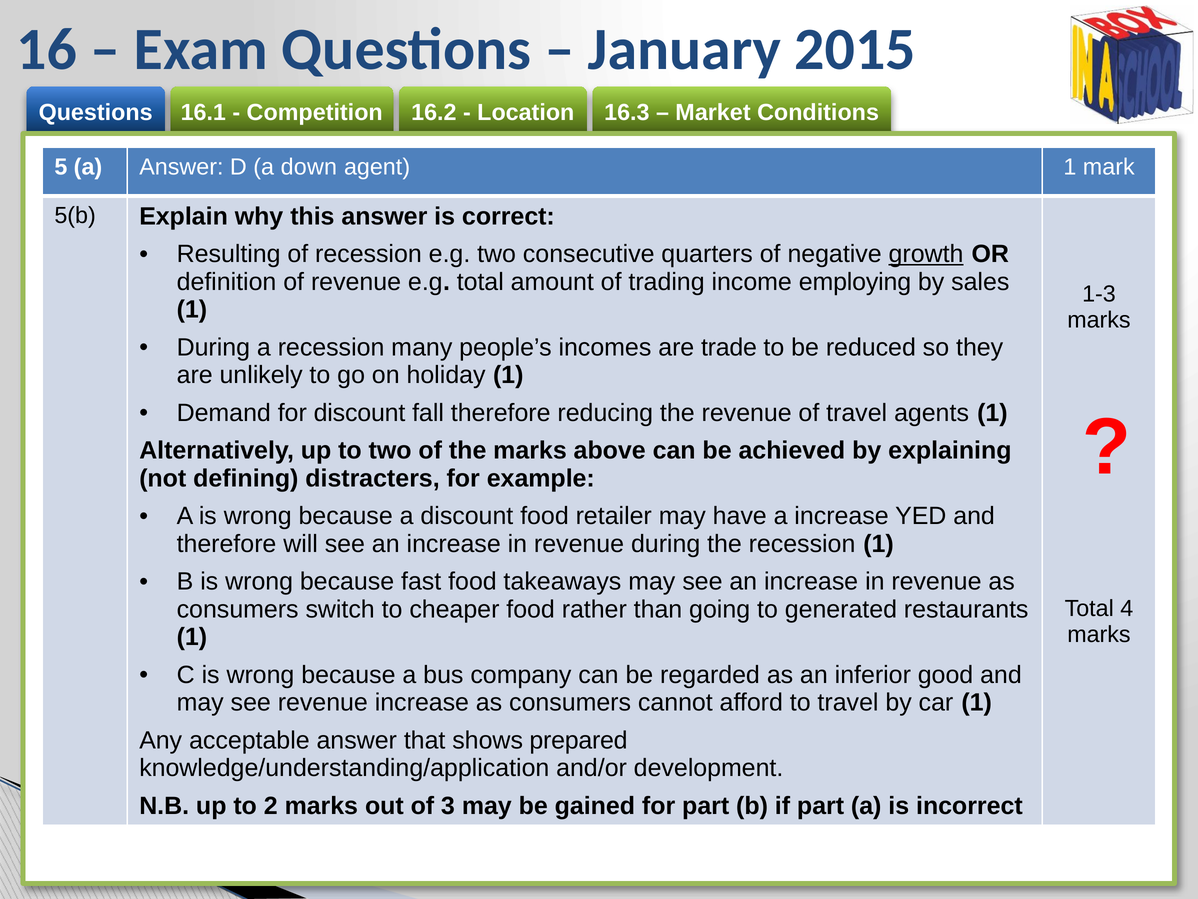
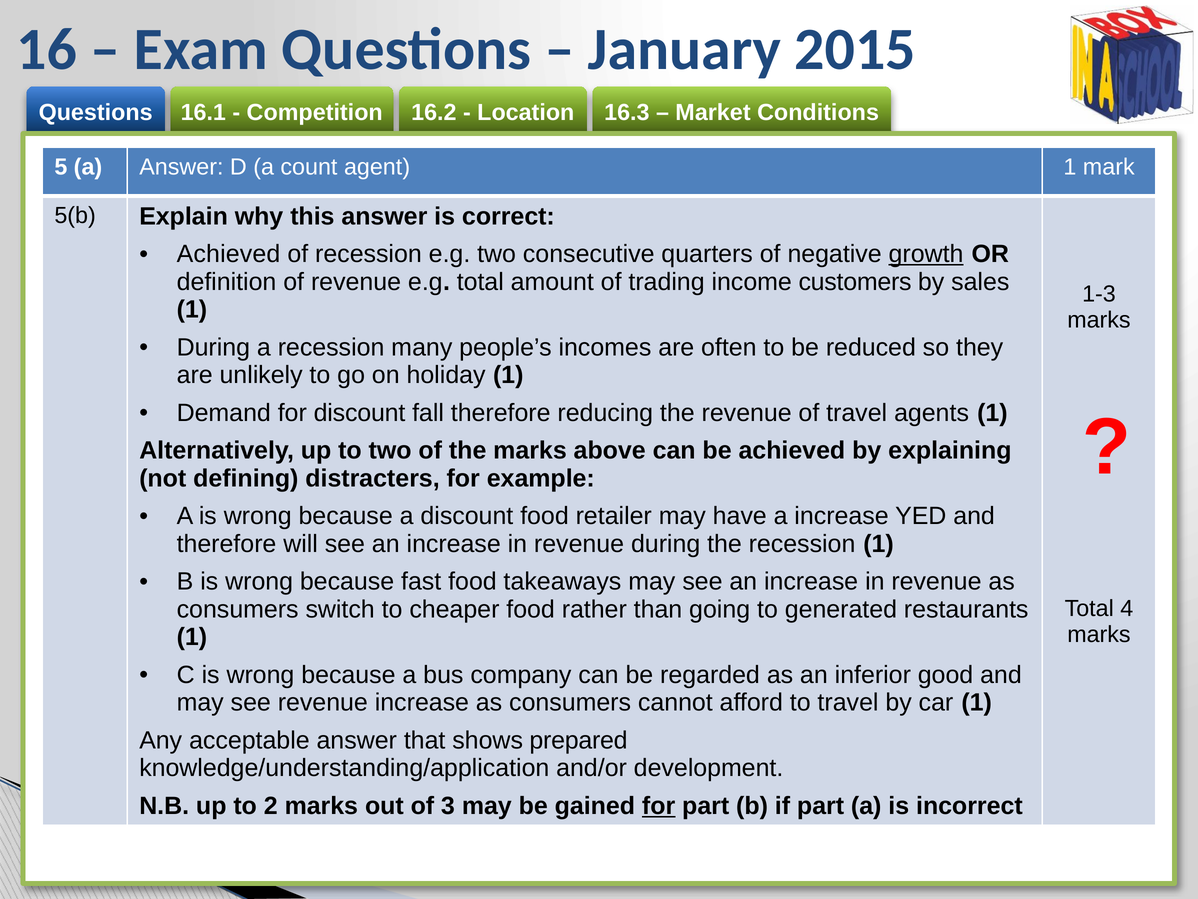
down: down -> count
Resulting at (229, 254): Resulting -> Achieved
employing: employing -> customers
trade: trade -> often
for at (659, 805) underline: none -> present
